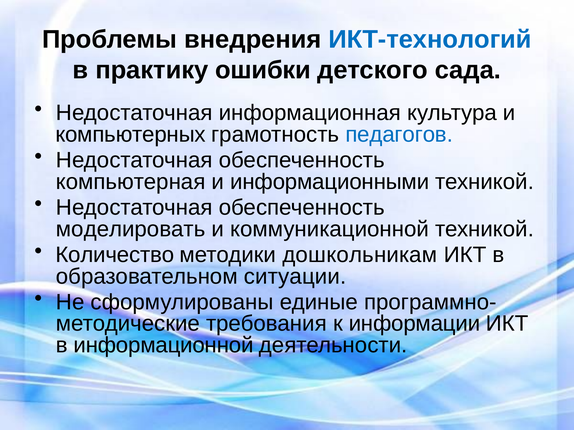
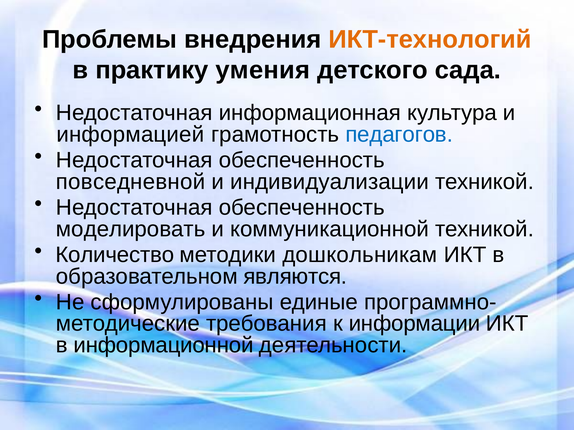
ИКТ-технологий colour: blue -> orange
ошибки: ошибки -> умения
компьютерных: компьютерных -> информацией
компьютерная: компьютерная -> повседневной
информационными: информационными -> индивидуализации
ситуации: ситуации -> являются
